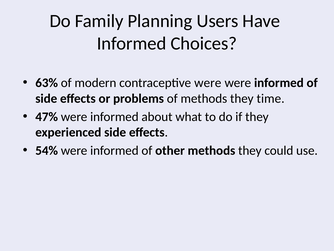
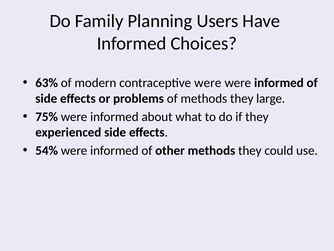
time: time -> large
47%: 47% -> 75%
